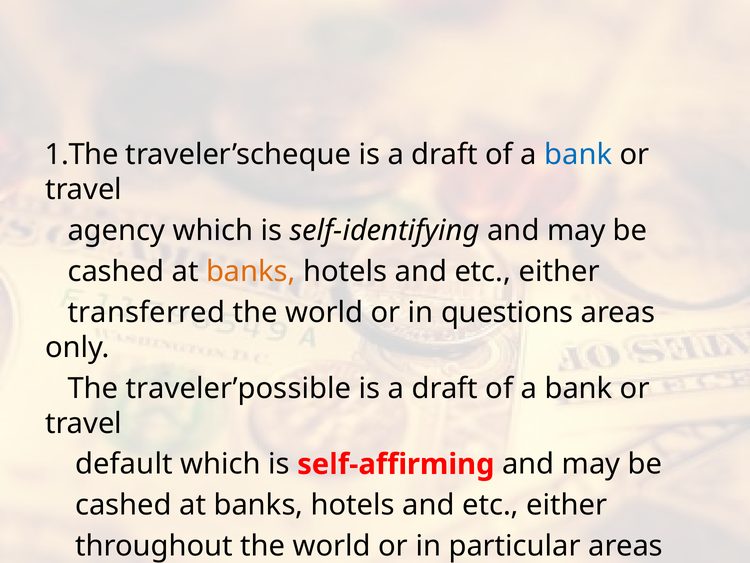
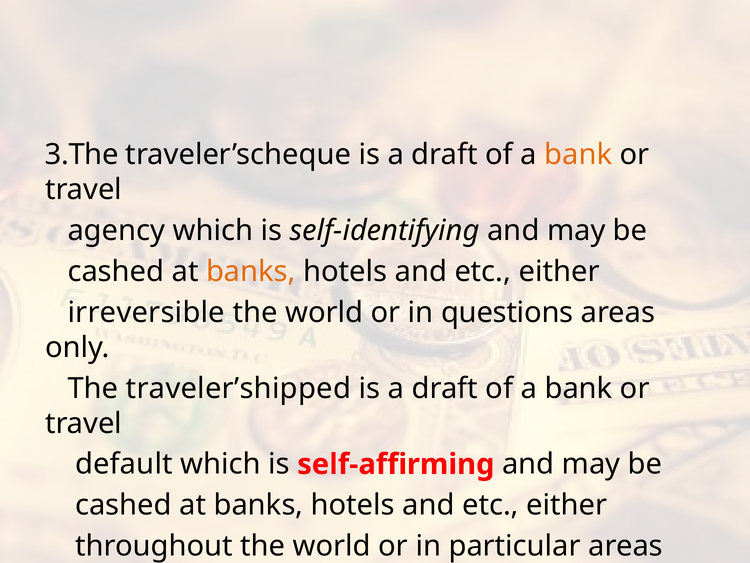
1.The: 1.The -> 3.The
bank at (578, 155) colour: blue -> orange
transferred: transferred -> irreversible
traveler’possible: traveler’possible -> traveler’shipped
